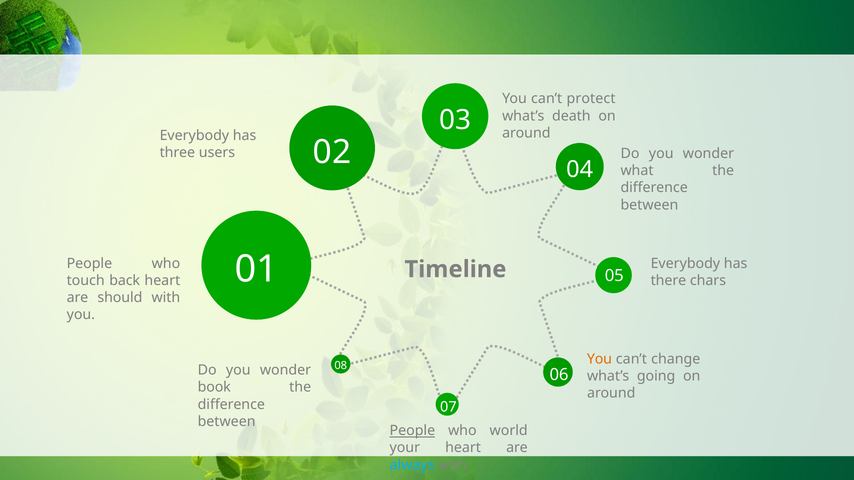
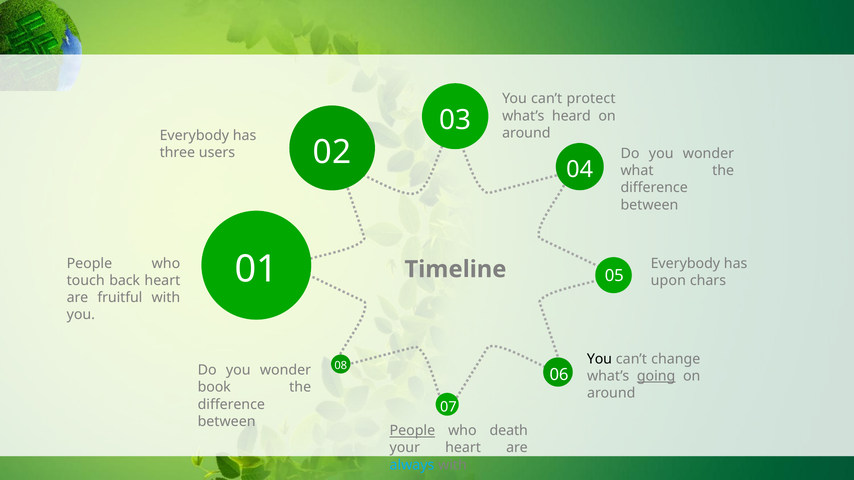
death: death -> heard
there: there -> upon
should: should -> fruitful
You at (599, 359) colour: orange -> black
going underline: none -> present
world: world -> death
